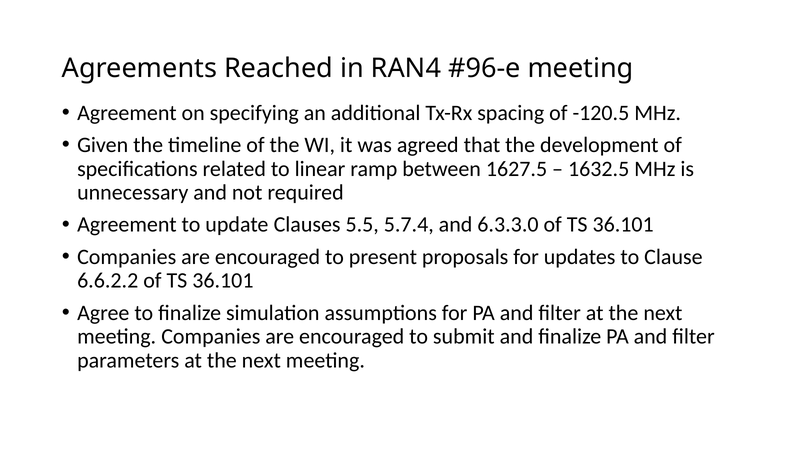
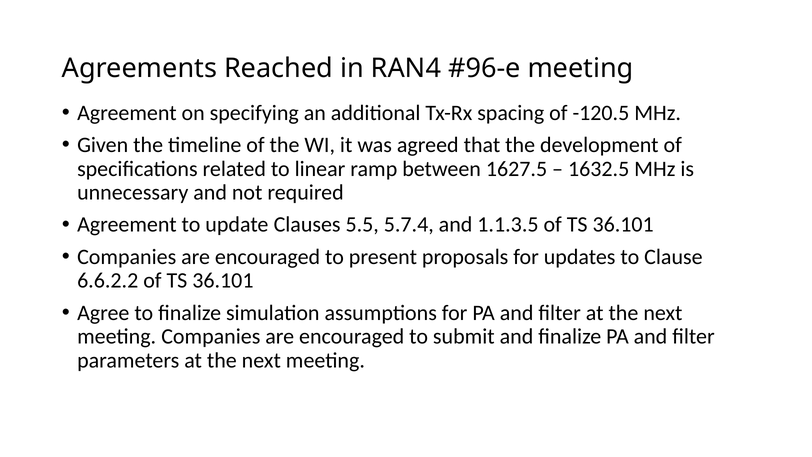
6.3.3.0: 6.3.3.0 -> 1.1.3.5
